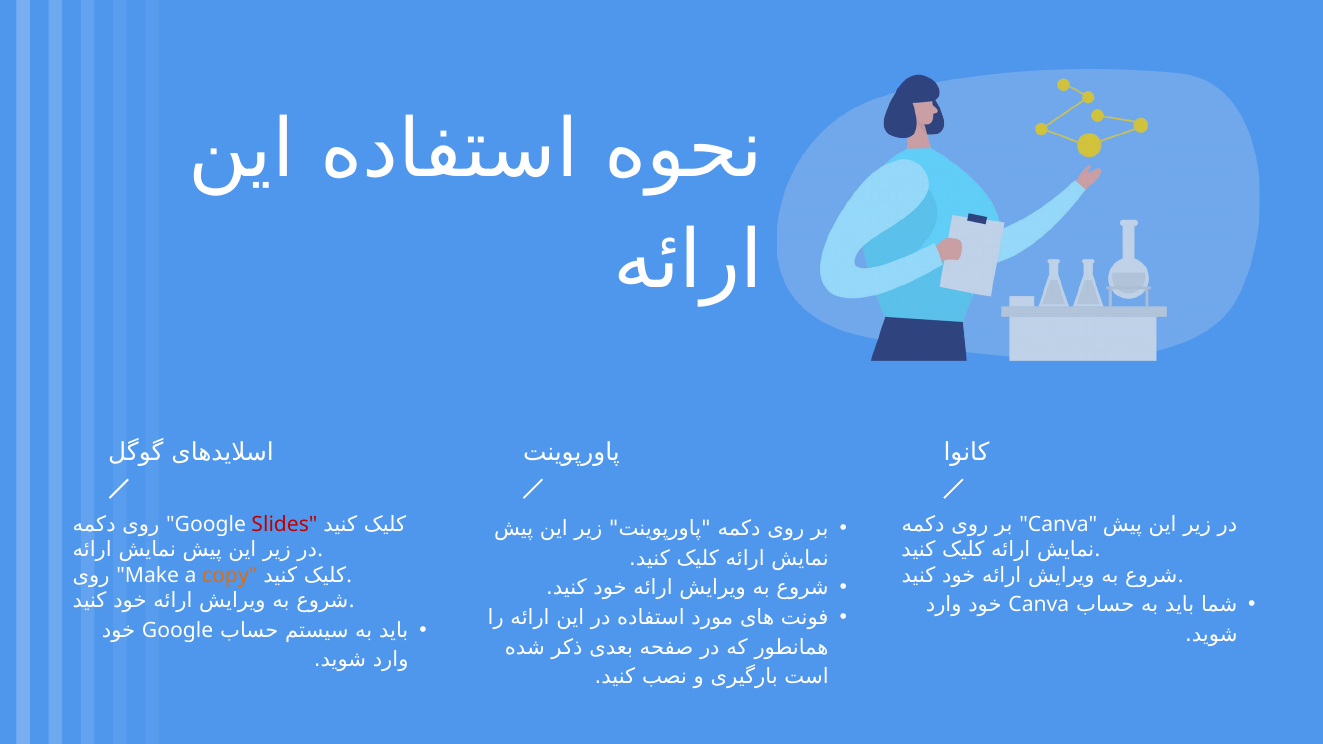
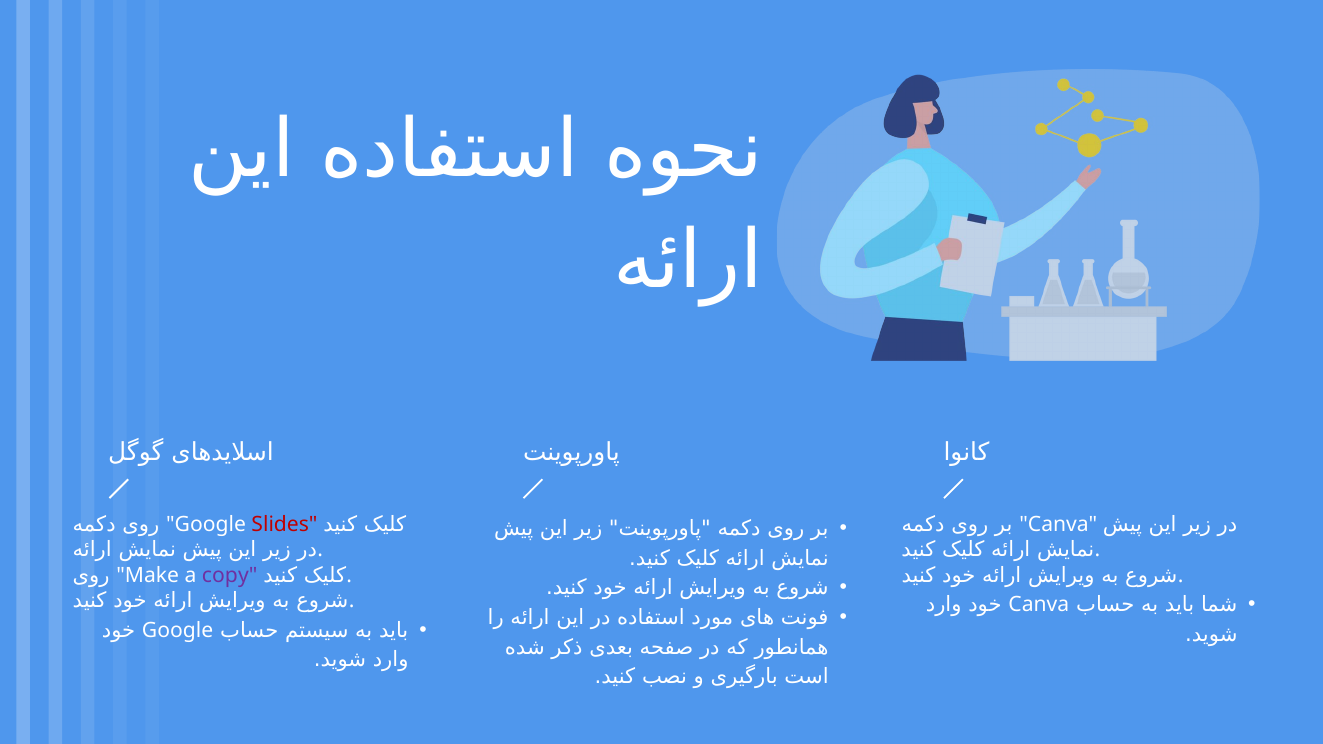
copy colour: orange -> purple
